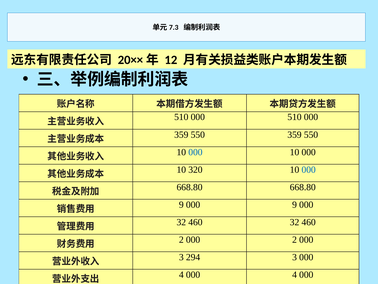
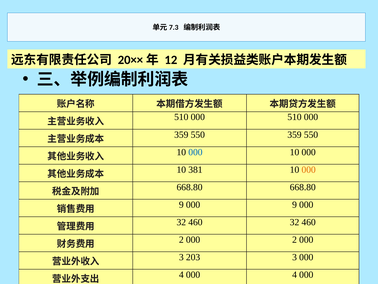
320: 320 -> 381
000 at (309, 169) colour: blue -> orange
294: 294 -> 203
